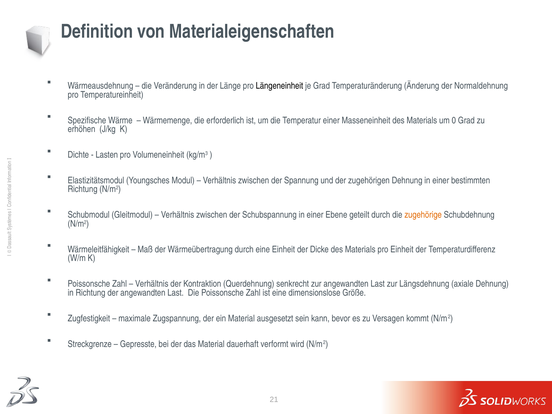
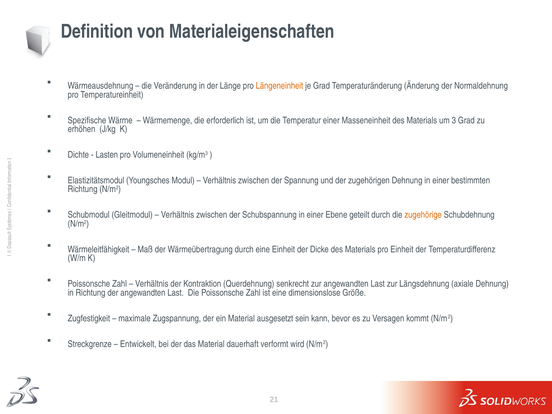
Längeneinheit colour: black -> orange
0: 0 -> 3
Gepresste: Gepresste -> Entwickelt
